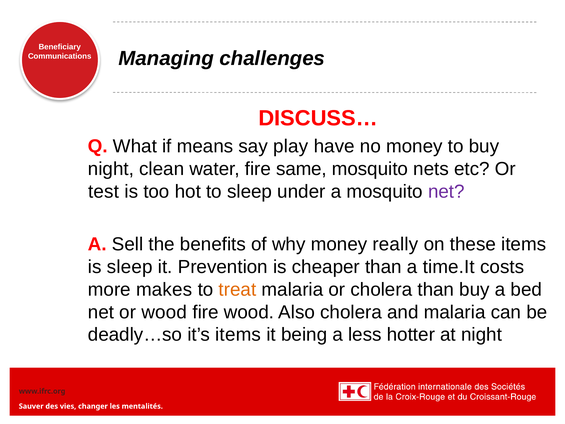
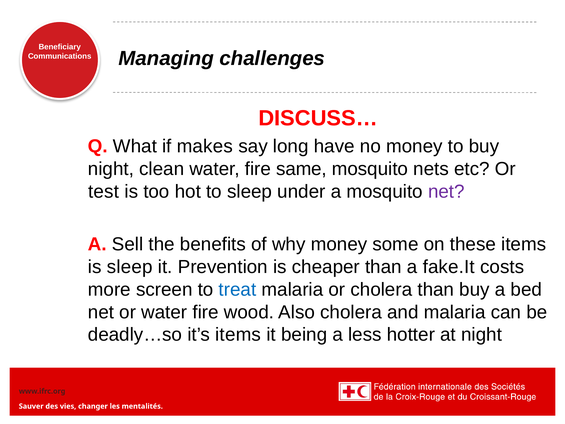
means: means -> makes
play: play -> long
really: really -> some
time.It: time.It -> fake.It
makes: makes -> screen
treat colour: orange -> blue
or wood: wood -> water
